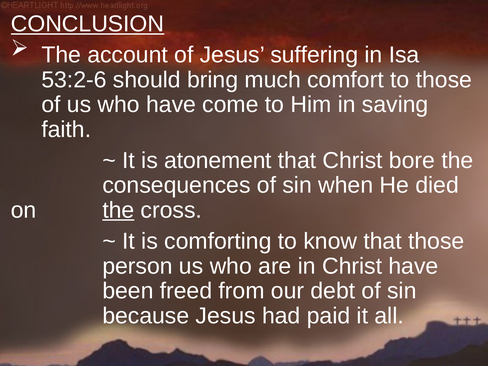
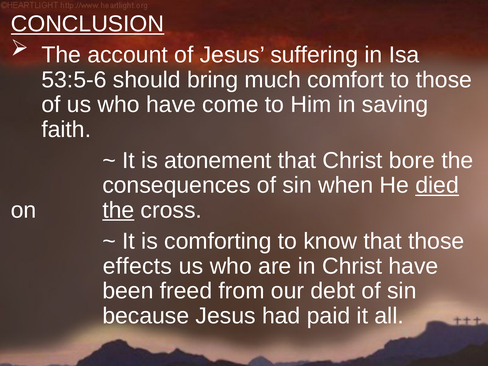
53:2-6: 53:2-6 -> 53:5-6
died underline: none -> present
person: person -> effects
